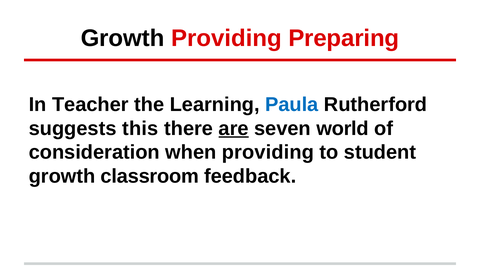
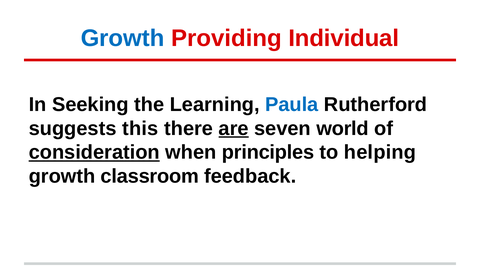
Growth at (123, 38) colour: black -> blue
Preparing: Preparing -> Individual
Teacher: Teacher -> Seeking
consideration underline: none -> present
when providing: providing -> principles
student: student -> helping
